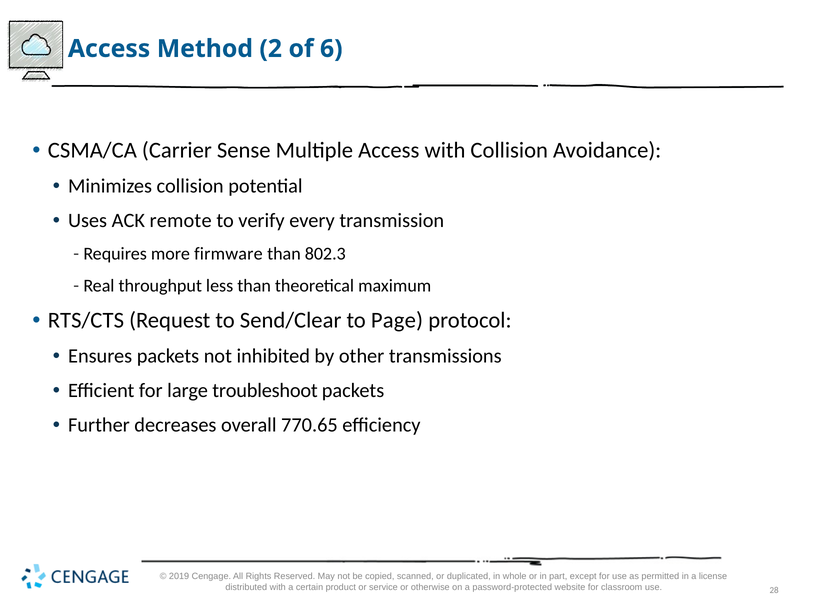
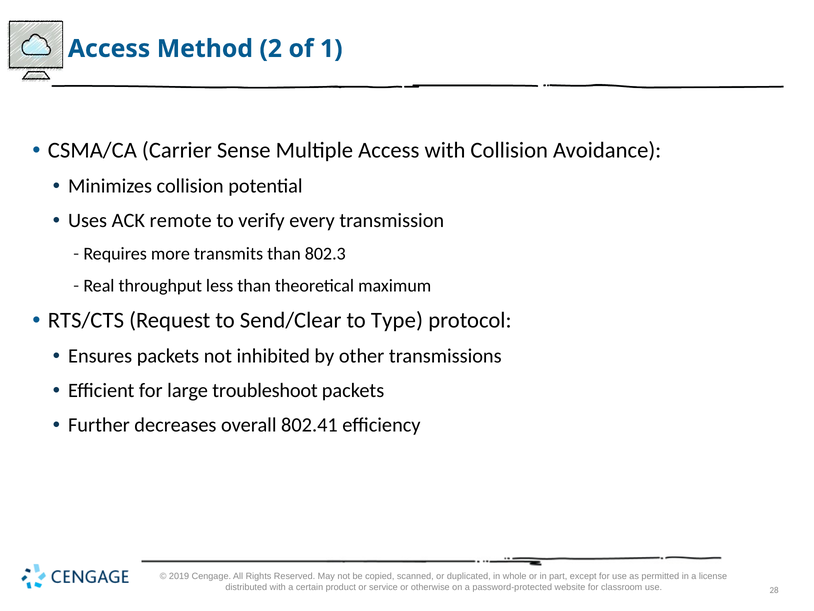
6: 6 -> 1
firmware: firmware -> transmits
Page: Page -> Type
770.65: 770.65 -> 802.41
